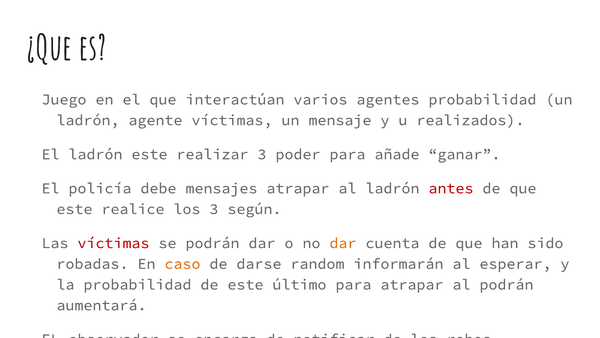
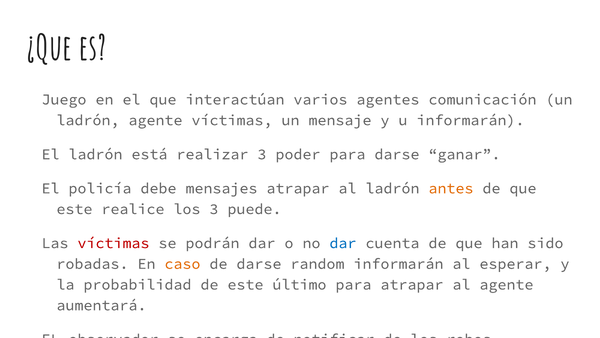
agentes probabilidad: probabilidad -> comunicación
u realizados: realizados -> informarán
ladrón este: este -> está
para añade: añade -> darse
antes colour: red -> orange
según: según -> puede
dar at (343, 243) colour: orange -> blue
al podrán: podrán -> agente
